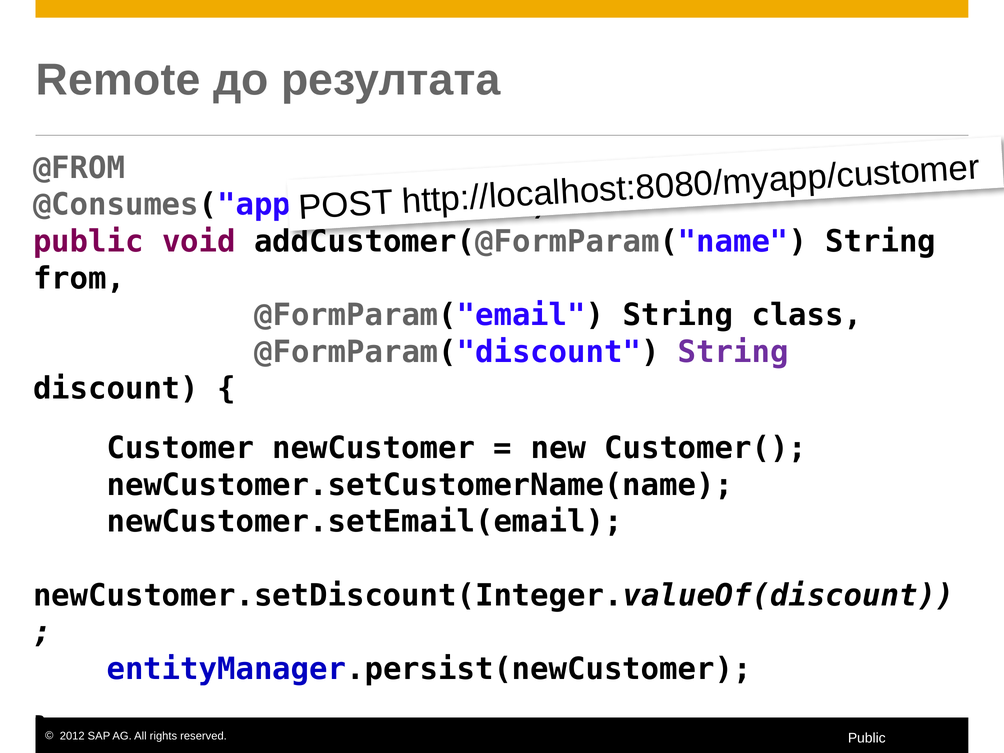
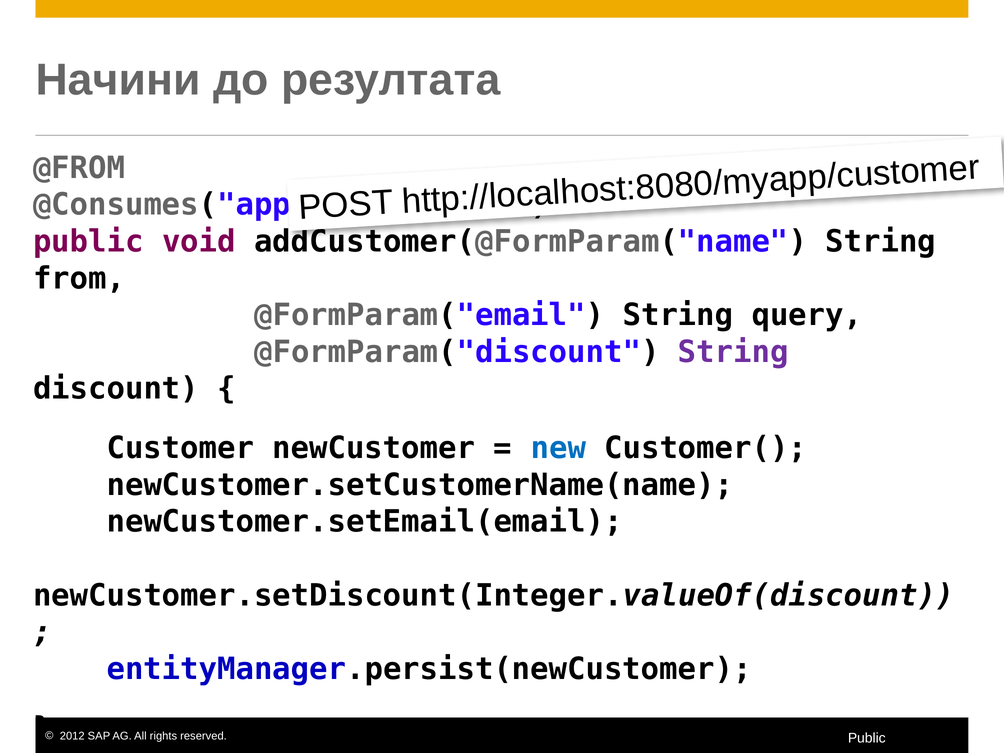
Remote: Remote -> Начини
class: class -> query
new colour: black -> blue
